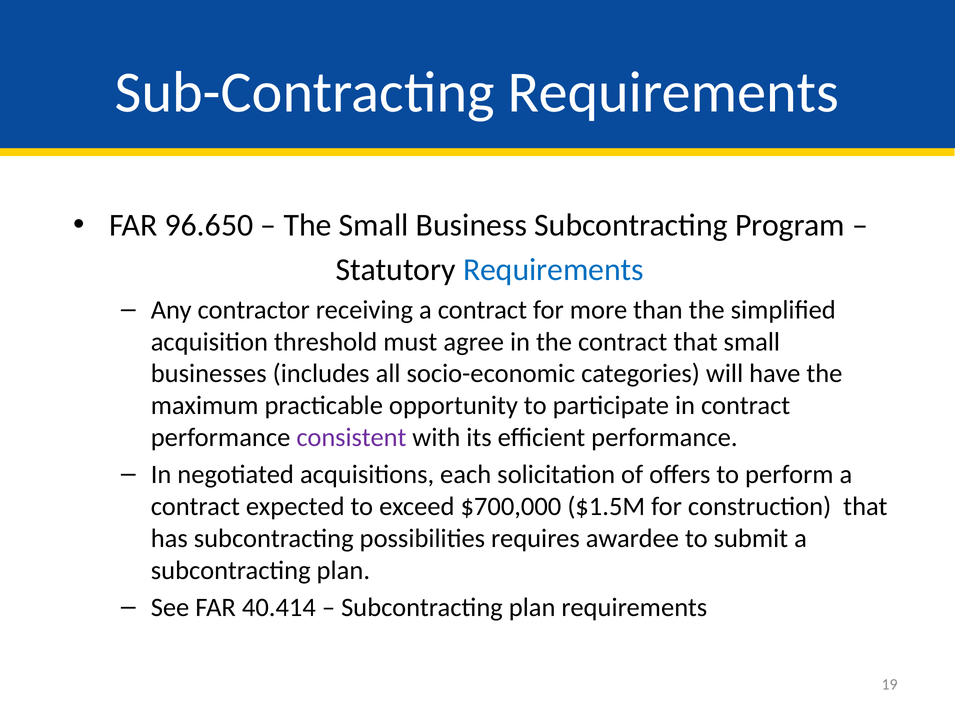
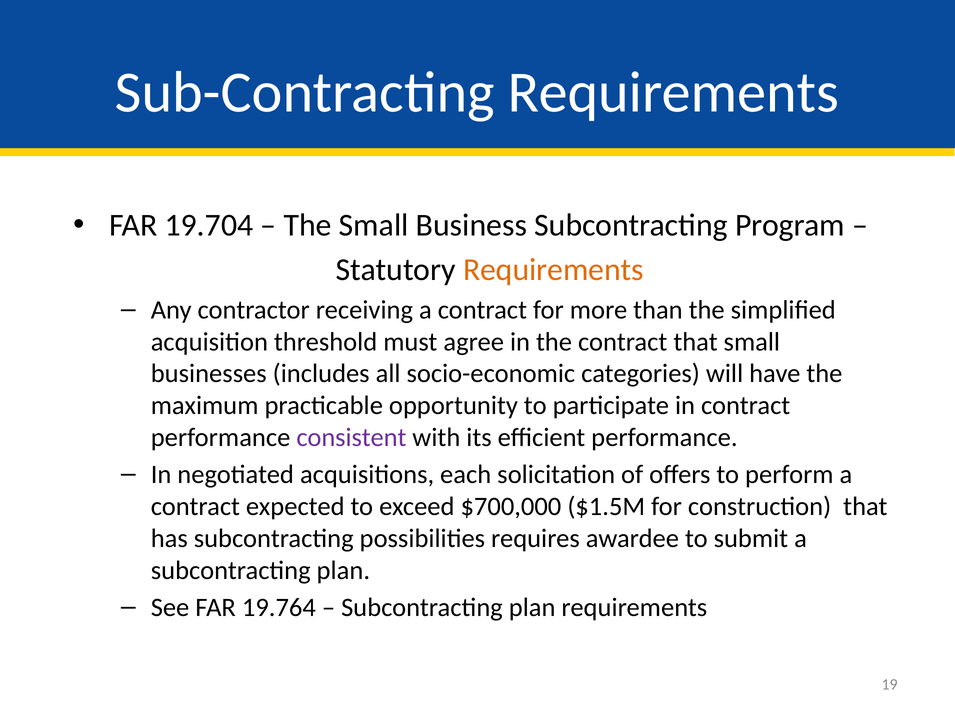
96.650: 96.650 -> 19.704
Requirements at (553, 270) colour: blue -> orange
40.414: 40.414 -> 19.764
